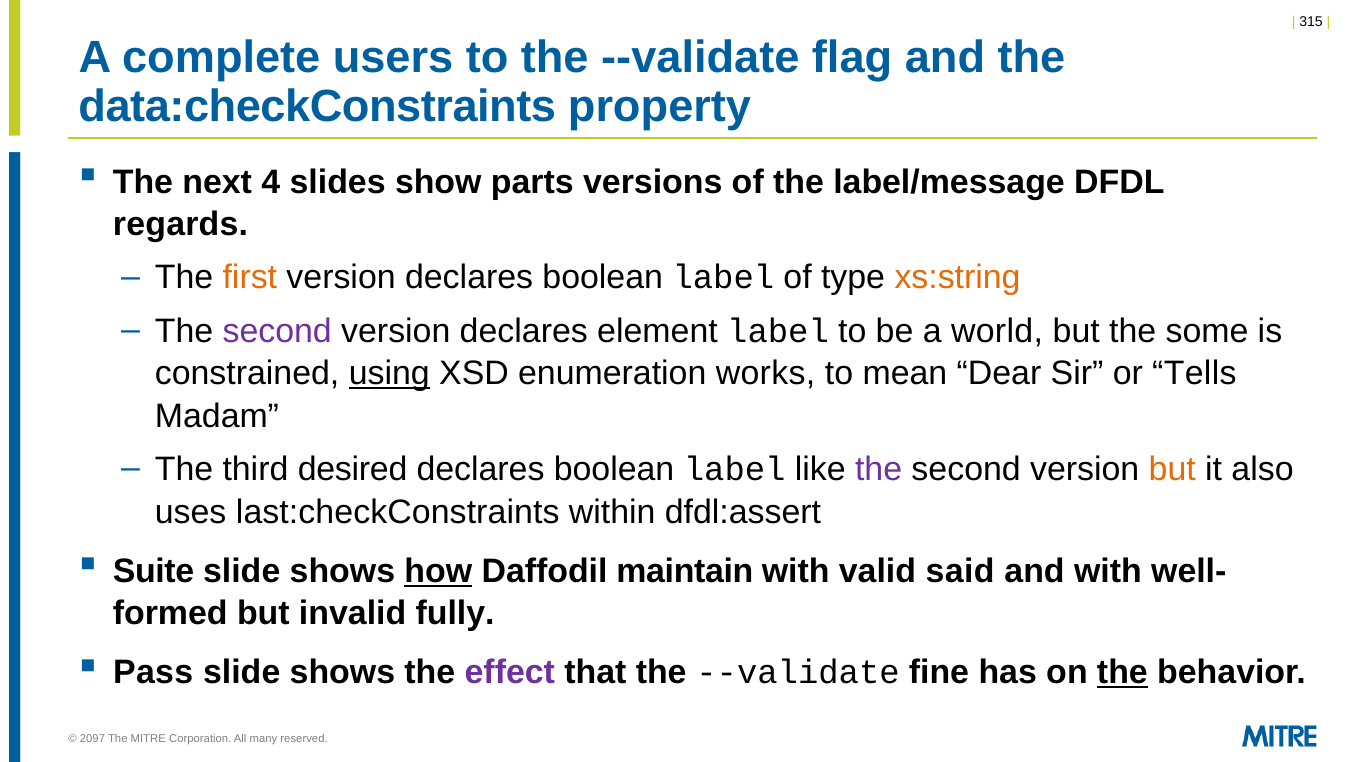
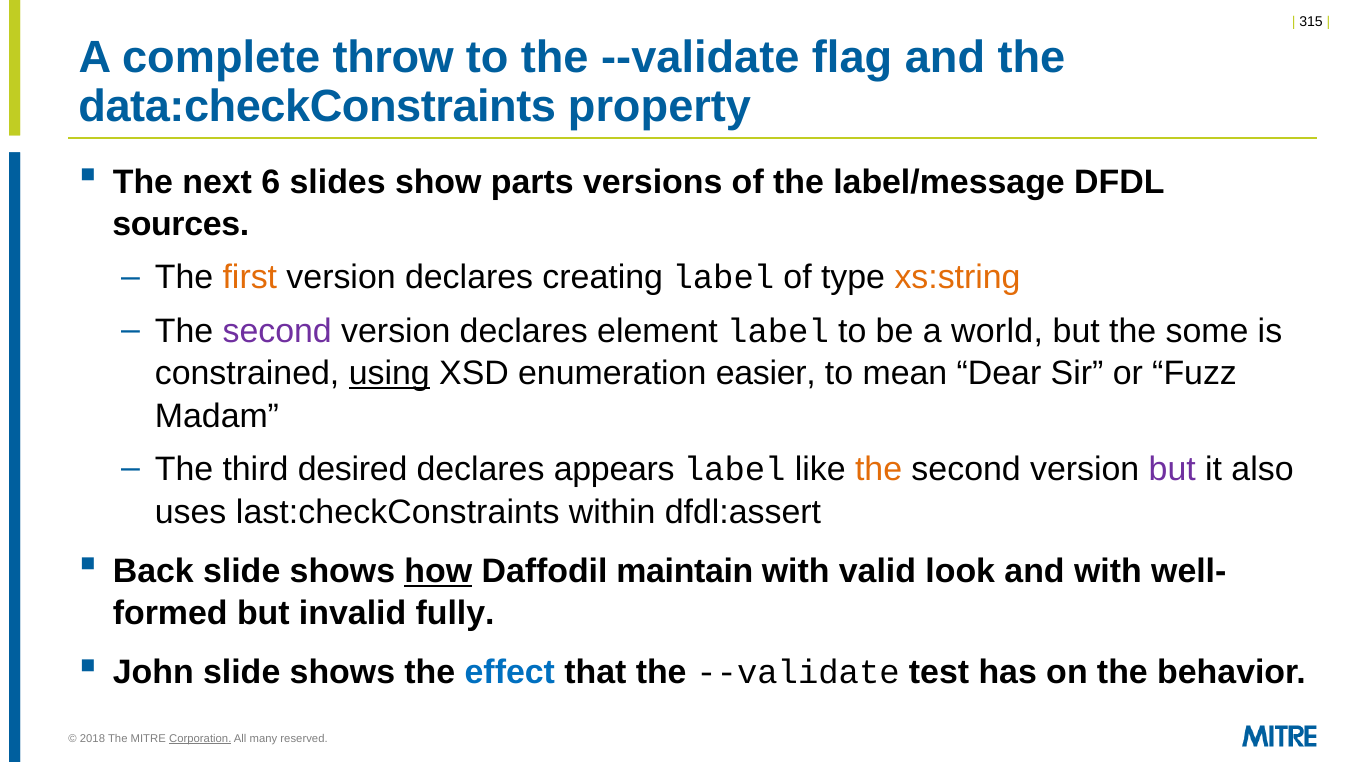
users: users -> throw
4: 4 -> 6
regards: regards -> sources
version declares boolean: boolean -> creating
works: works -> easier
Tells: Tells -> Fuzz
boolean at (614, 470): boolean -> appears
the at (879, 470) colour: purple -> orange
but at (1172, 470) colour: orange -> purple
Suite: Suite -> Back
said: said -> look
Pass: Pass -> John
effect colour: purple -> blue
fine: fine -> test
the at (1122, 673) underline: present -> none
2097: 2097 -> 2018
Corporation underline: none -> present
